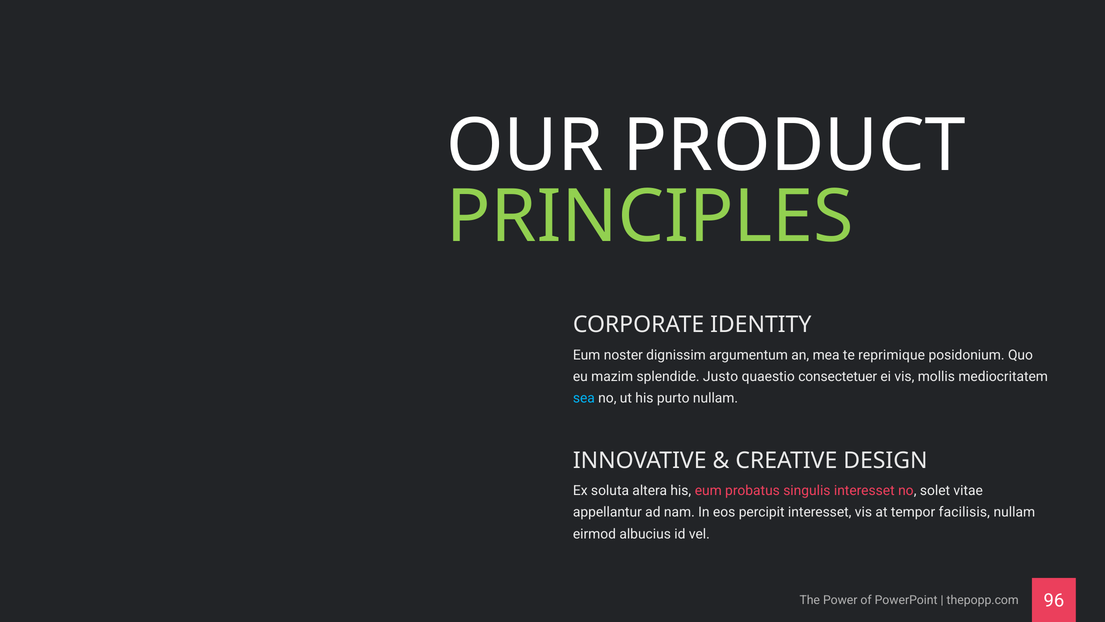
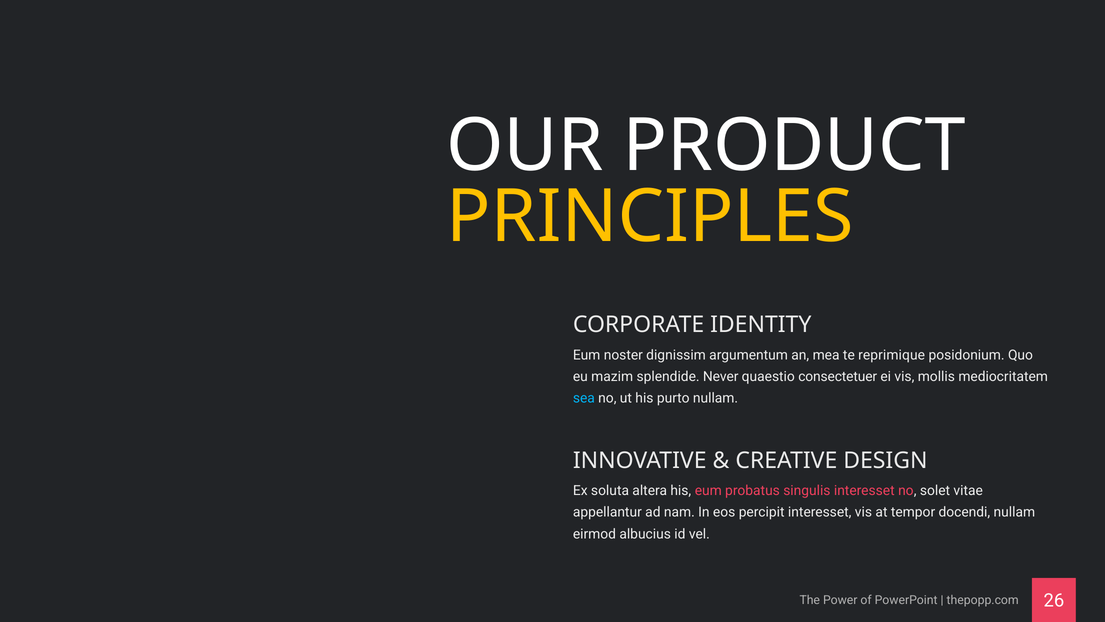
PRINCIPLES colour: light green -> yellow
Justo: Justo -> Never
facilisis: facilisis -> docendi
96: 96 -> 26
